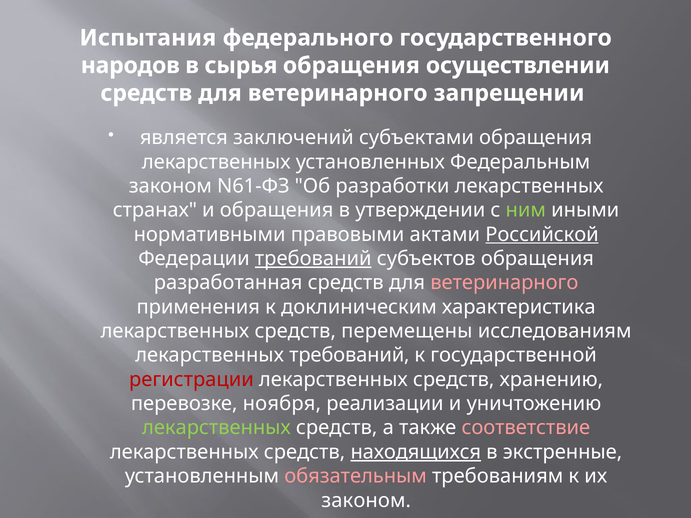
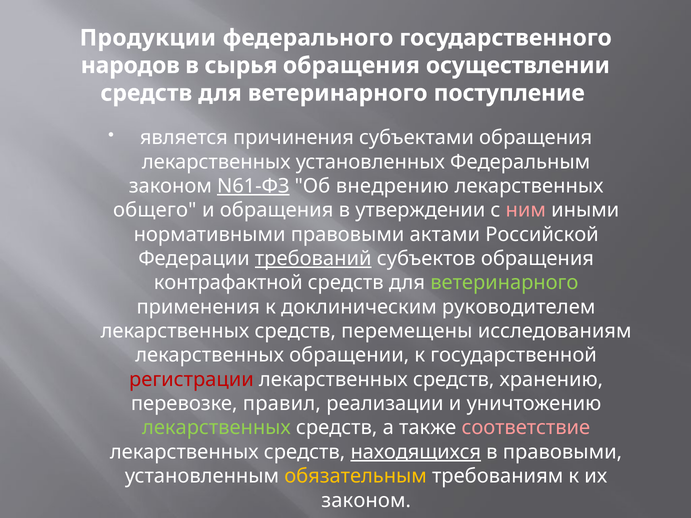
Испытания: Испытания -> Продукции
запрещении: запрещении -> поступление
заключений: заключений -> причинения
N61-ФЗ underline: none -> present
разработки: разработки -> внедрению
странах: странах -> общего
ним colour: light green -> pink
Российской underline: present -> none
разработанная: разработанная -> контрафактной
ветеринарного at (504, 283) colour: pink -> light green
характеристика: характеристика -> руководителем
лекарственных требований: требований -> обращении
ноября: ноября -> правил
в экстренные: экстренные -> правовыми
обязательным colour: pink -> yellow
